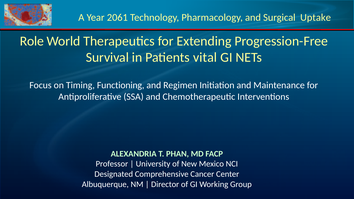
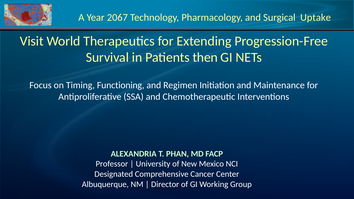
2061: 2061 -> 2067
Role: Role -> Visit
vital: vital -> then
